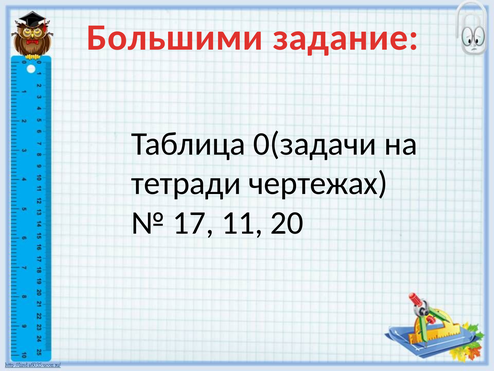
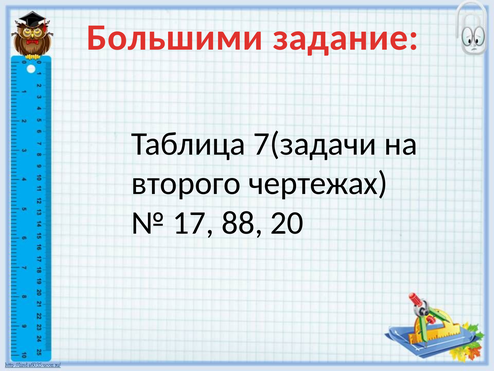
0(задачи: 0(задачи -> 7(задачи
тетради: тетради -> второго
11: 11 -> 88
